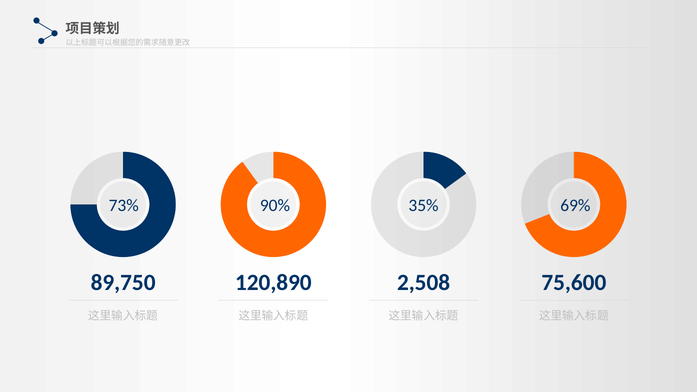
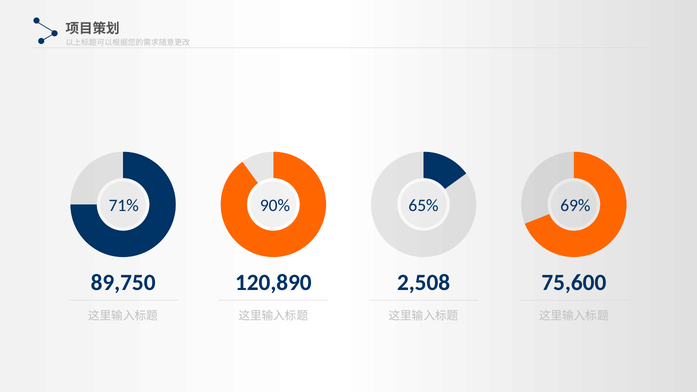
73%: 73% -> 71%
35%: 35% -> 65%
